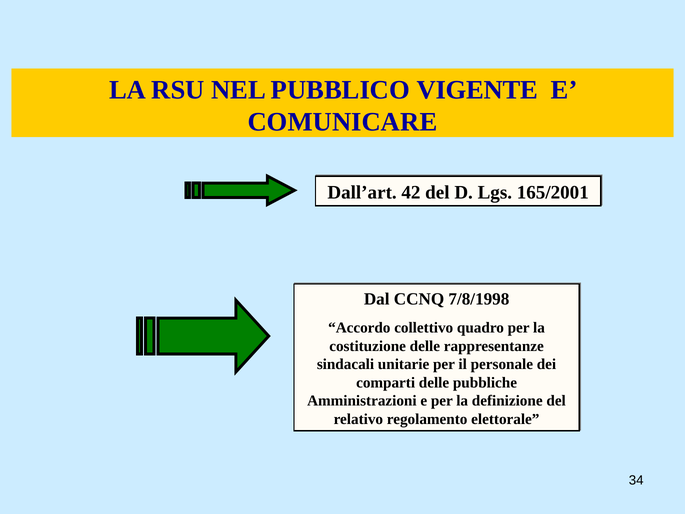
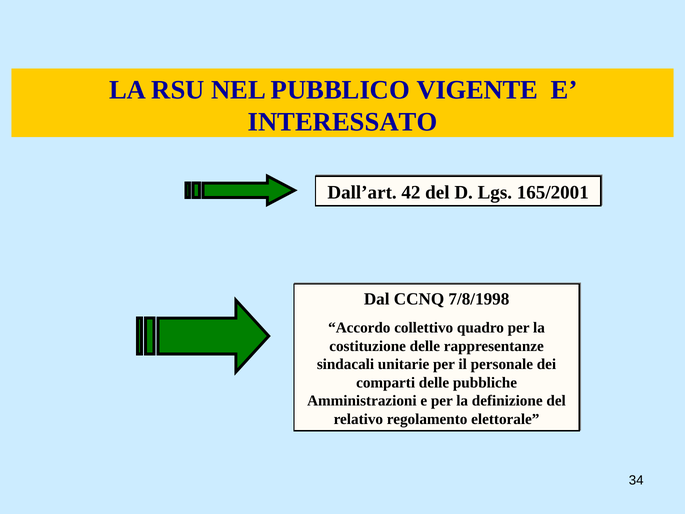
COMUNICARE: COMUNICARE -> INTERESSATO
